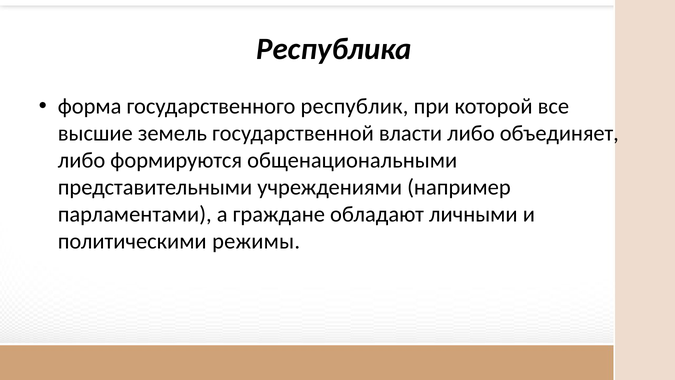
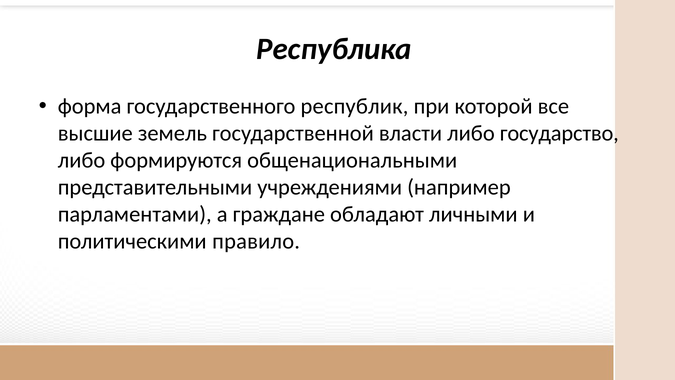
объединяет: объединяет -> государство
режимы: режимы -> правило
